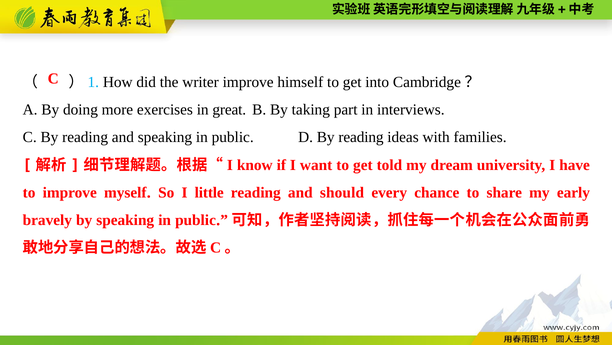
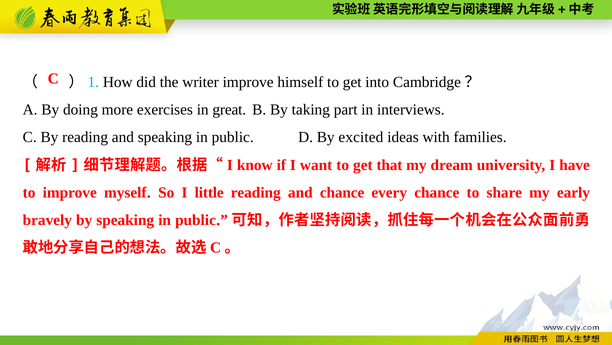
D By reading: reading -> excited
told: told -> that
and should: should -> chance
